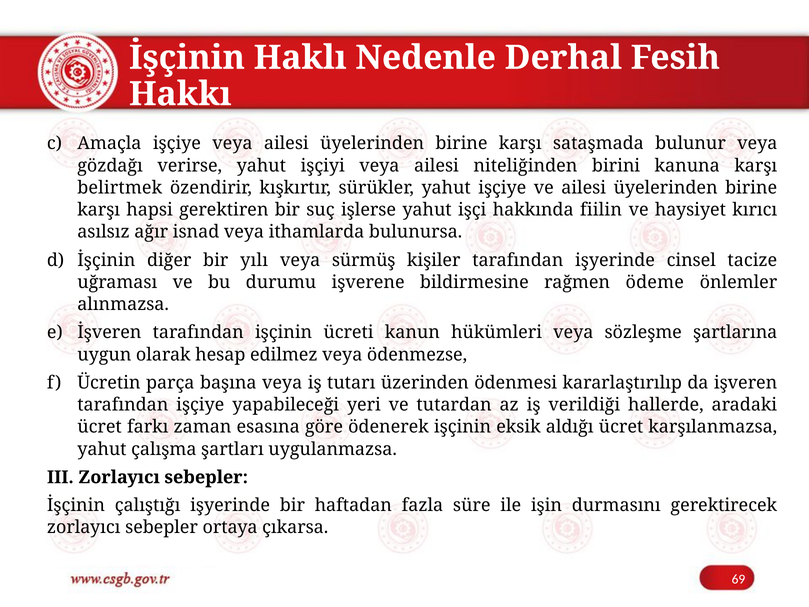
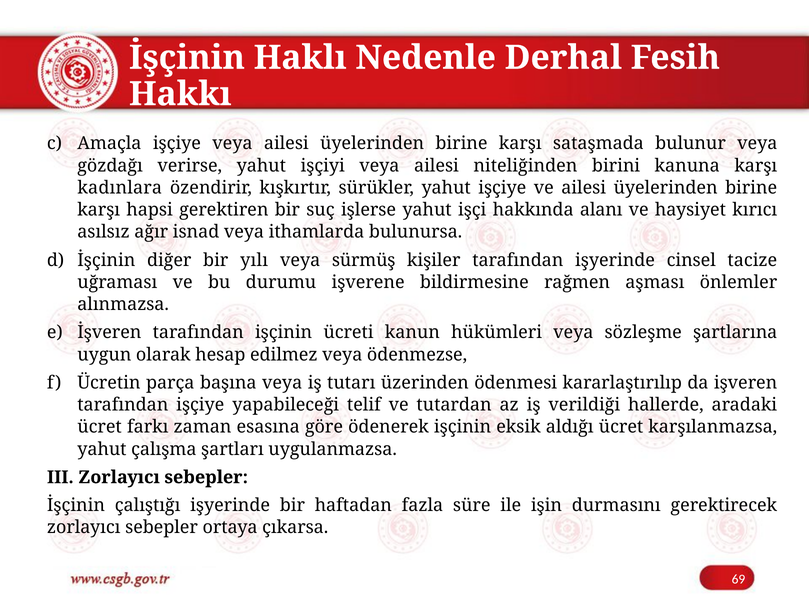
belirtmek: belirtmek -> kadınlara
fiilin: fiilin -> alanı
ödeme: ödeme -> aşması
yeri: yeri -> telif
